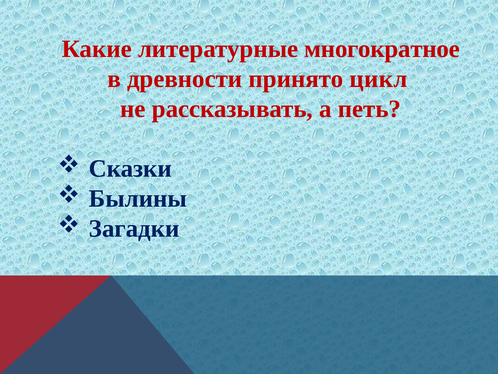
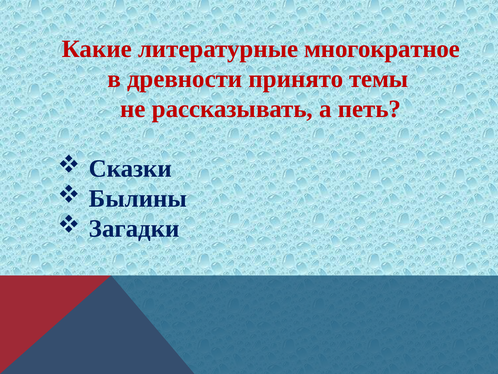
цикл: цикл -> темы
